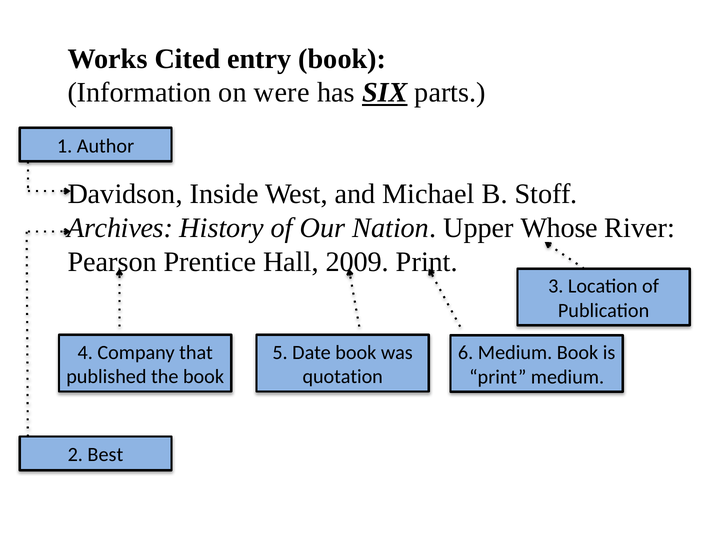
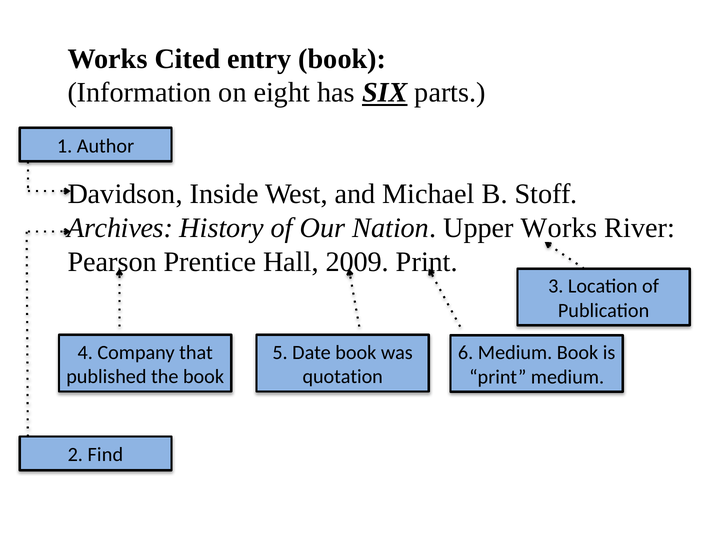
were: were -> eight
Upper Whose: Whose -> Works
Best: Best -> Find
